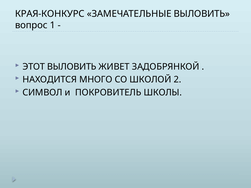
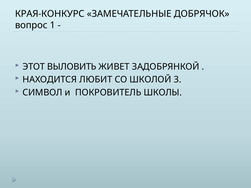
ЗАМЕЧАТЕЛЬНЫЕ ВЫЛОВИТЬ: ВЫЛОВИТЬ -> ДОБРЯЧОК
МНОГО: МНОГО -> ЛЮБИТ
2: 2 -> 3
